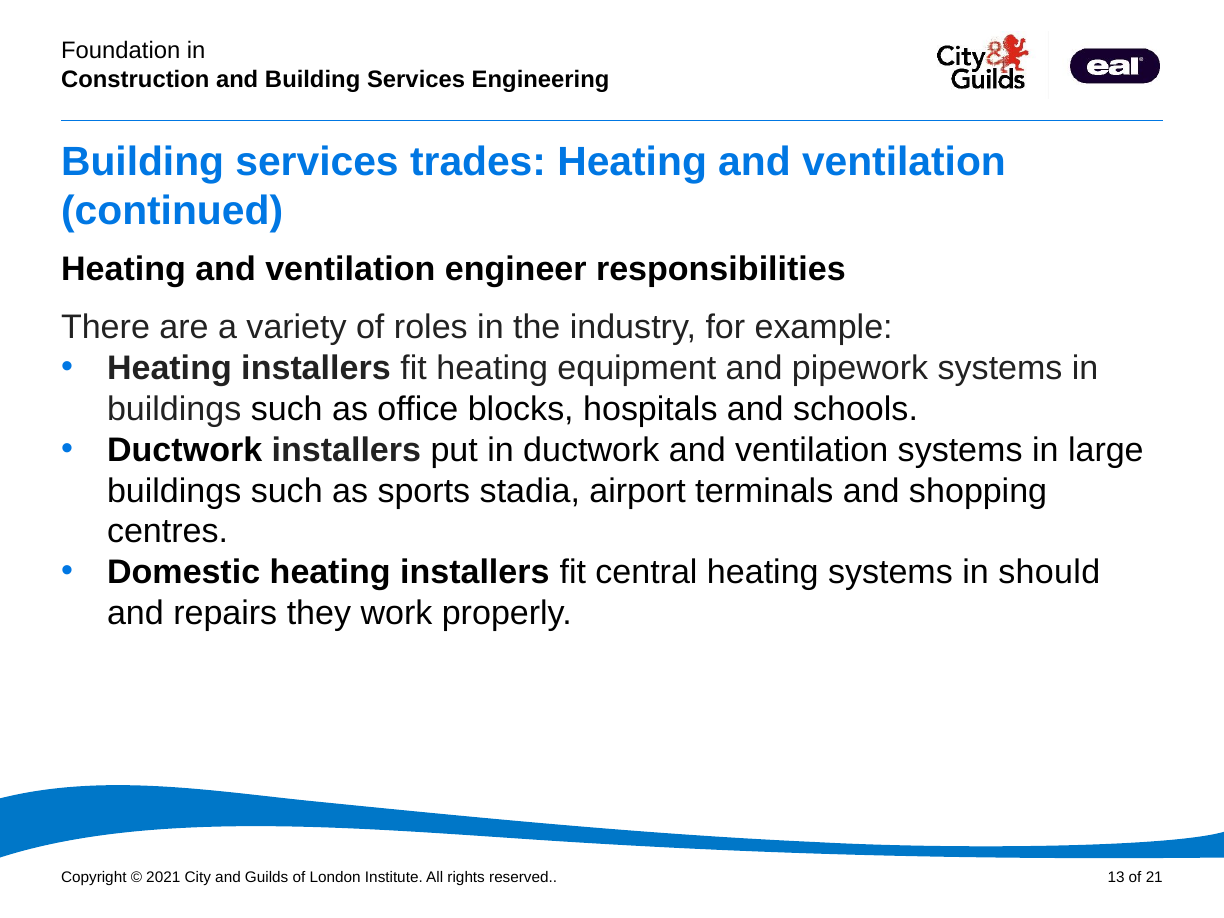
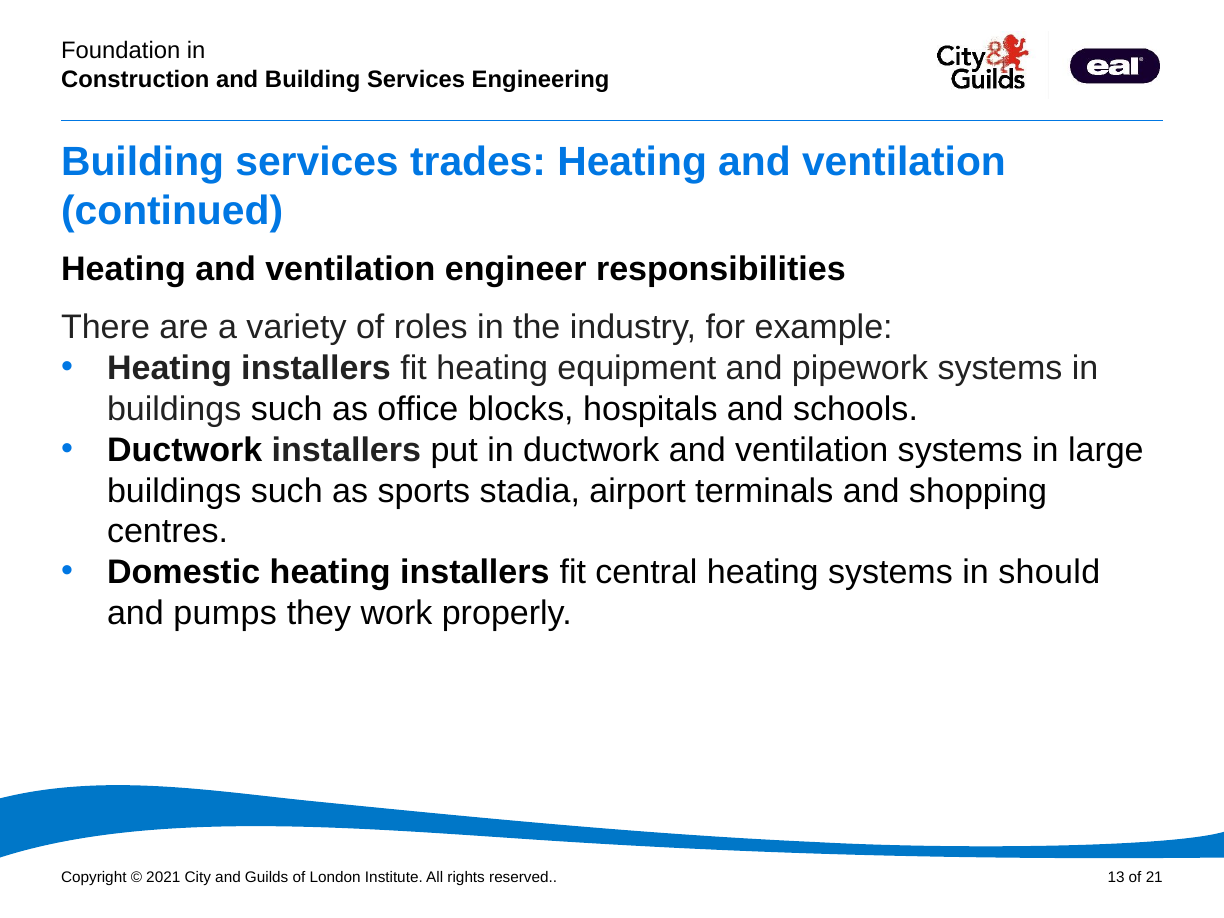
repairs: repairs -> pumps
